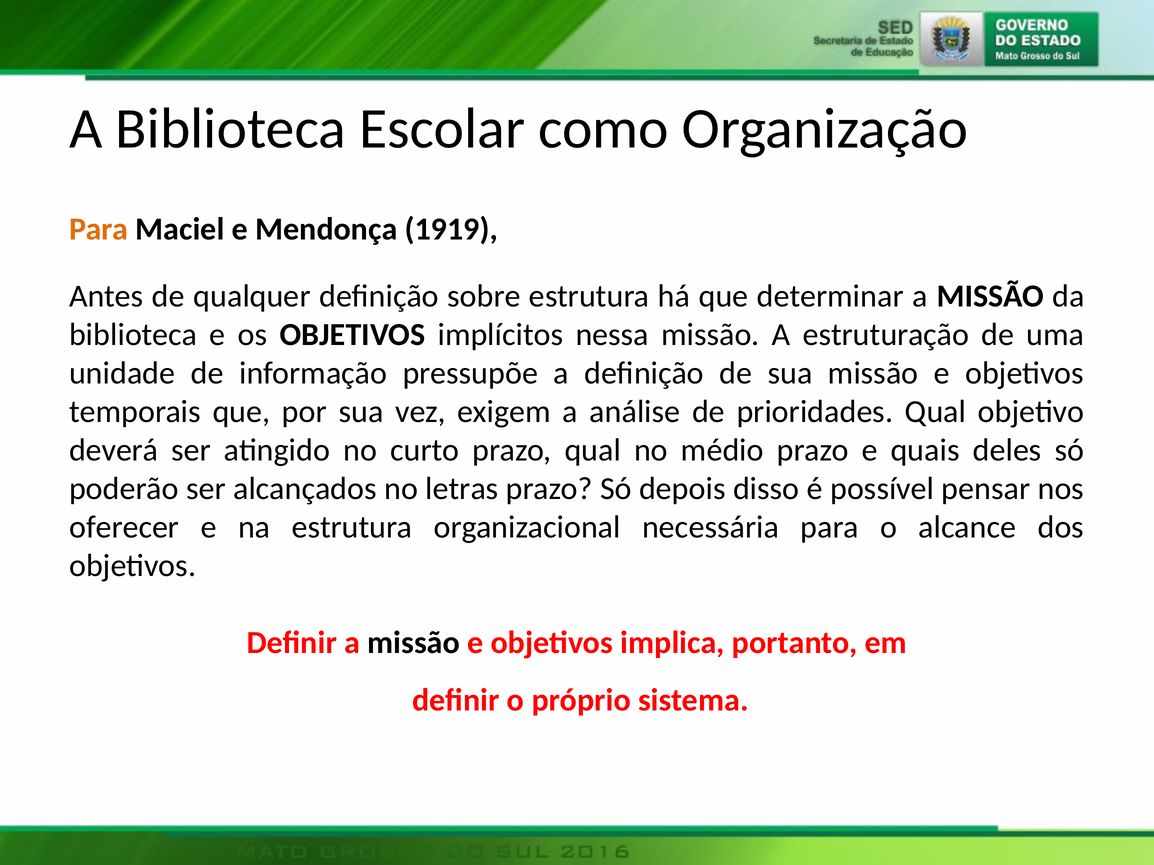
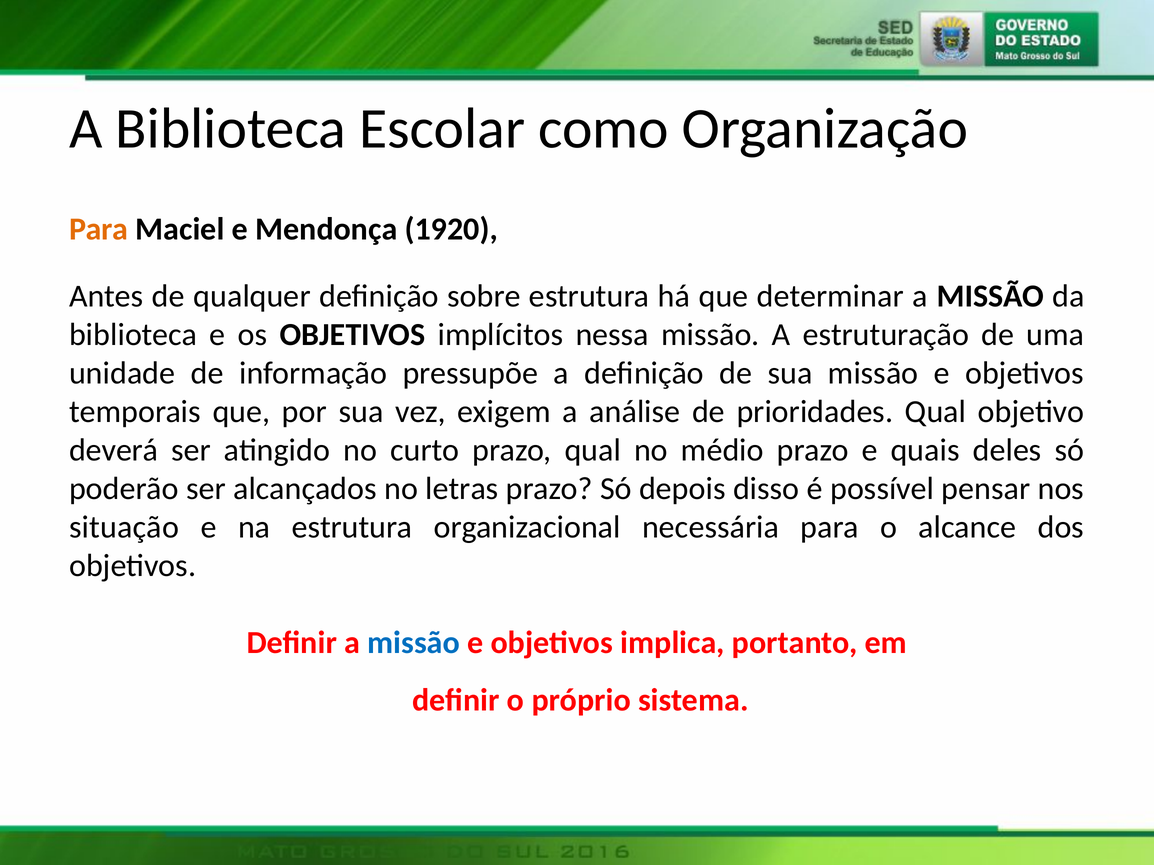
1919: 1919 -> 1920
oferecer: oferecer -> situação
missão at (414, 643) colour: black -> blue
